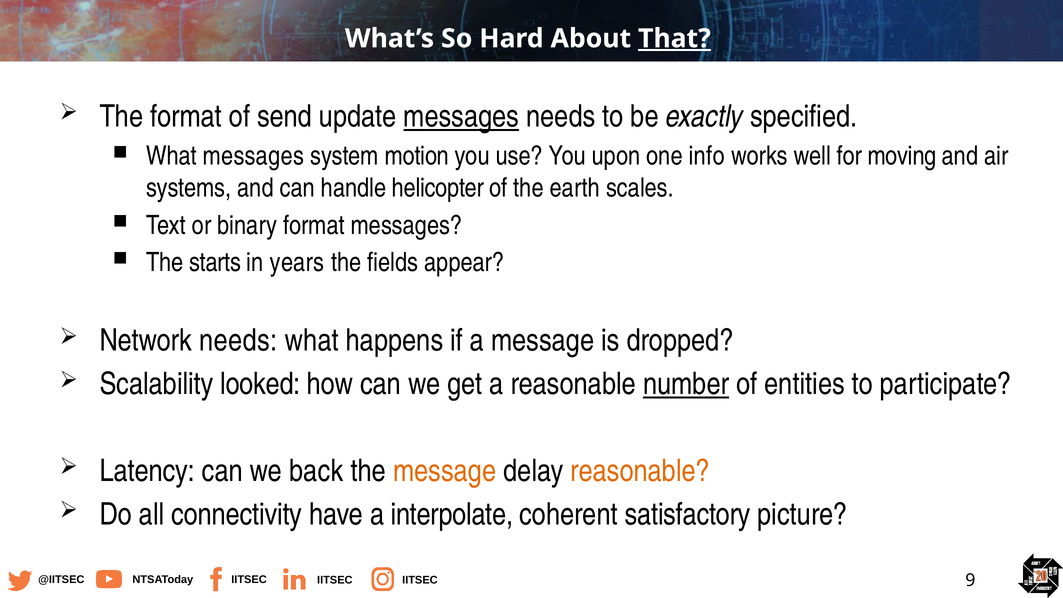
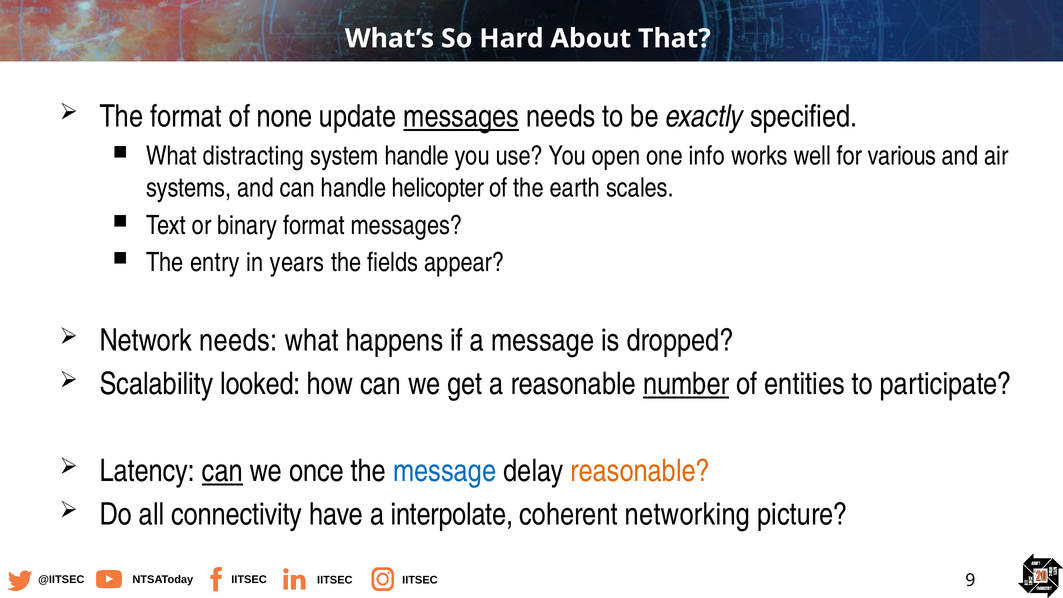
That underline: present -> none
send: send -> none
What messages: messages -> distracting
system motion: motion -> handle
upon: upon -> open
moving: moving -> various
starts: starts -> entry
can at (222, 471) underline: none -> present
back: back -> once
message at (445, 471) colour: orange -> blue
satisfactory: satisfactory -> networking
